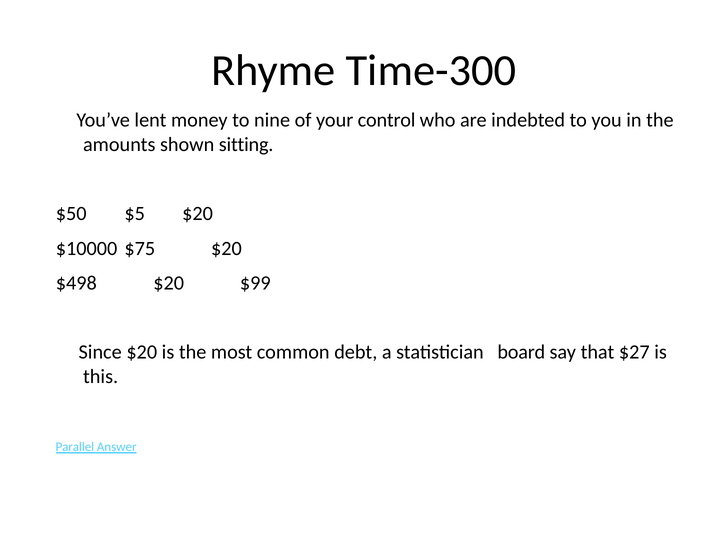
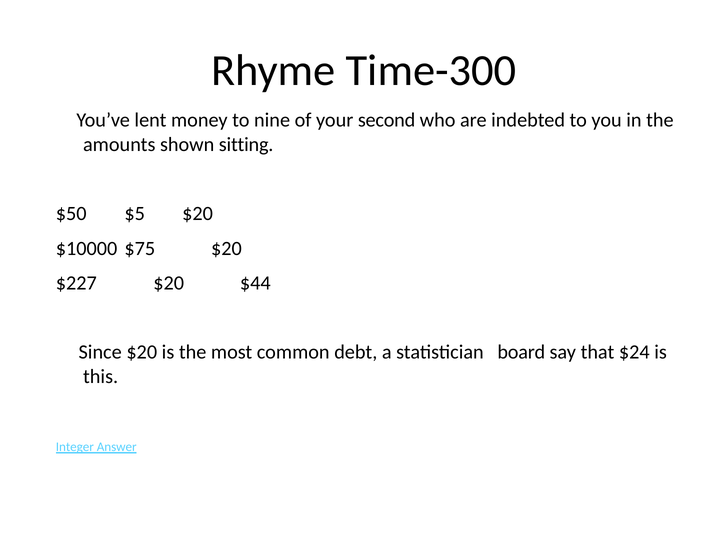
control: control -> second
$498: $498 -> $227
$99: $99 -> $44
$27: $27 -> $24
Parallel: Parallel -> Integer
